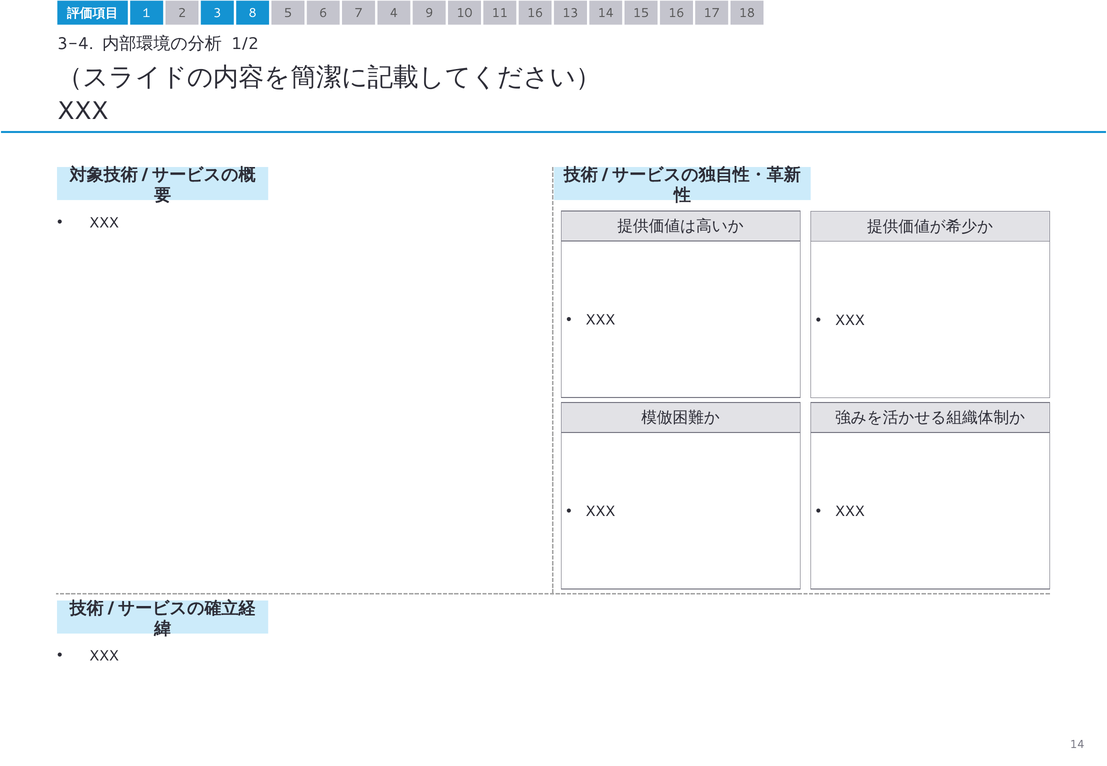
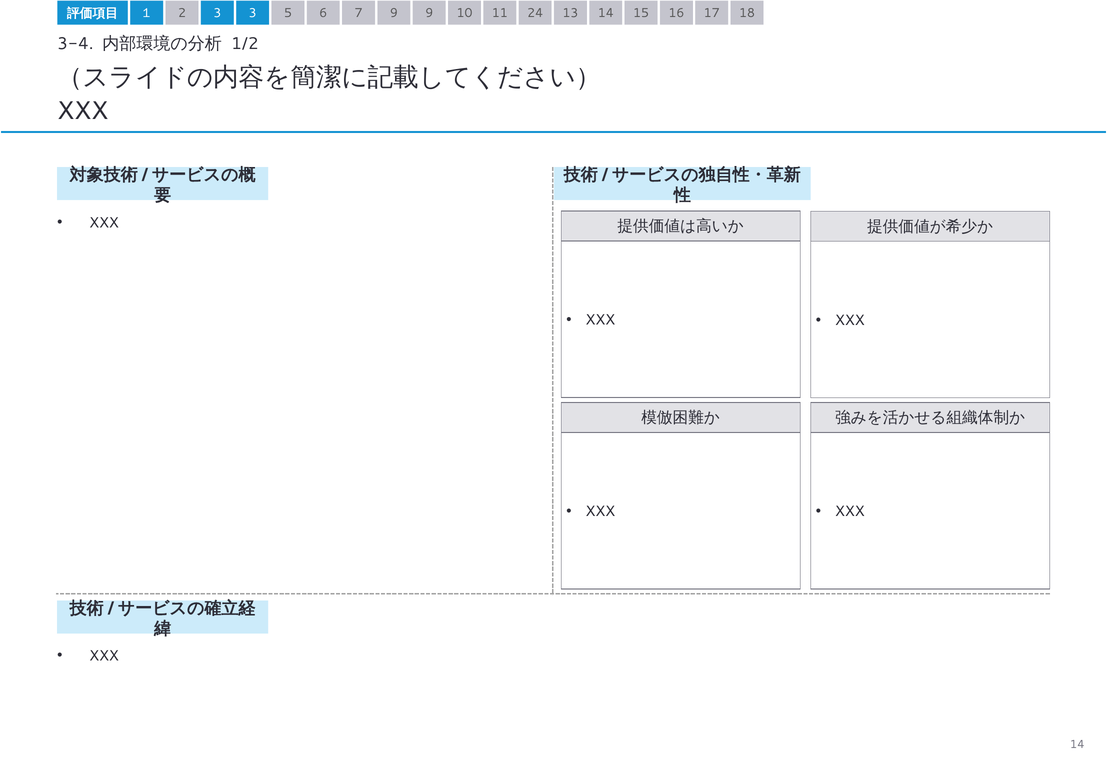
3 8: 8 -> 3
7 4: 4 -> 9
11 16: 16 -> 24
